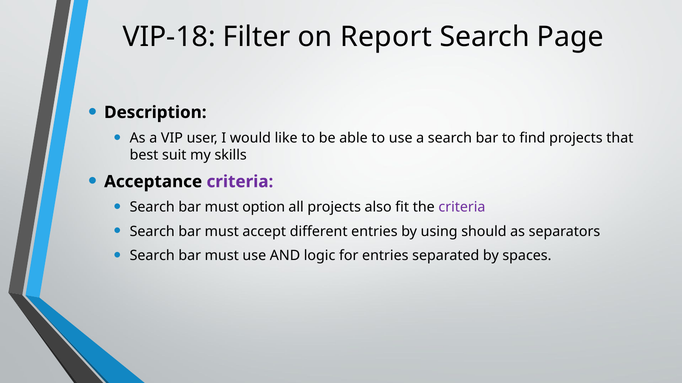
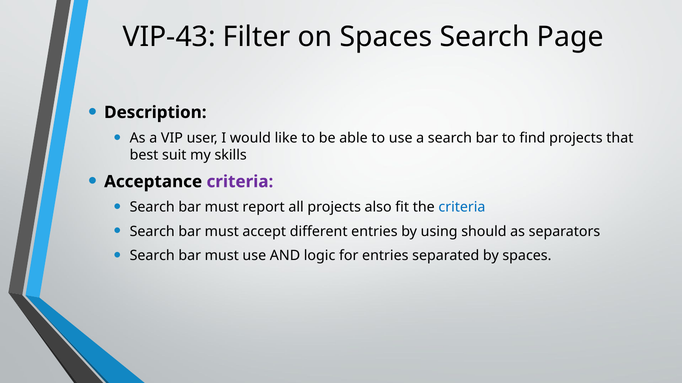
VIP-18: VIP-18 -> VIP-43
on Report: Report -> Spaces
option: option -> report
criteria at (462, 208) colour: purple -> blue
